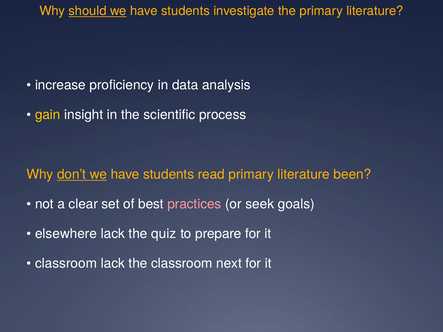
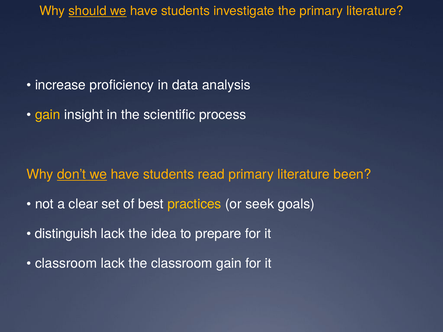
practices colour: pink -> yellow
elsewhere: elsewhere -> distinguish
quiz: quiz -> idea
classroom next: next -> gain
